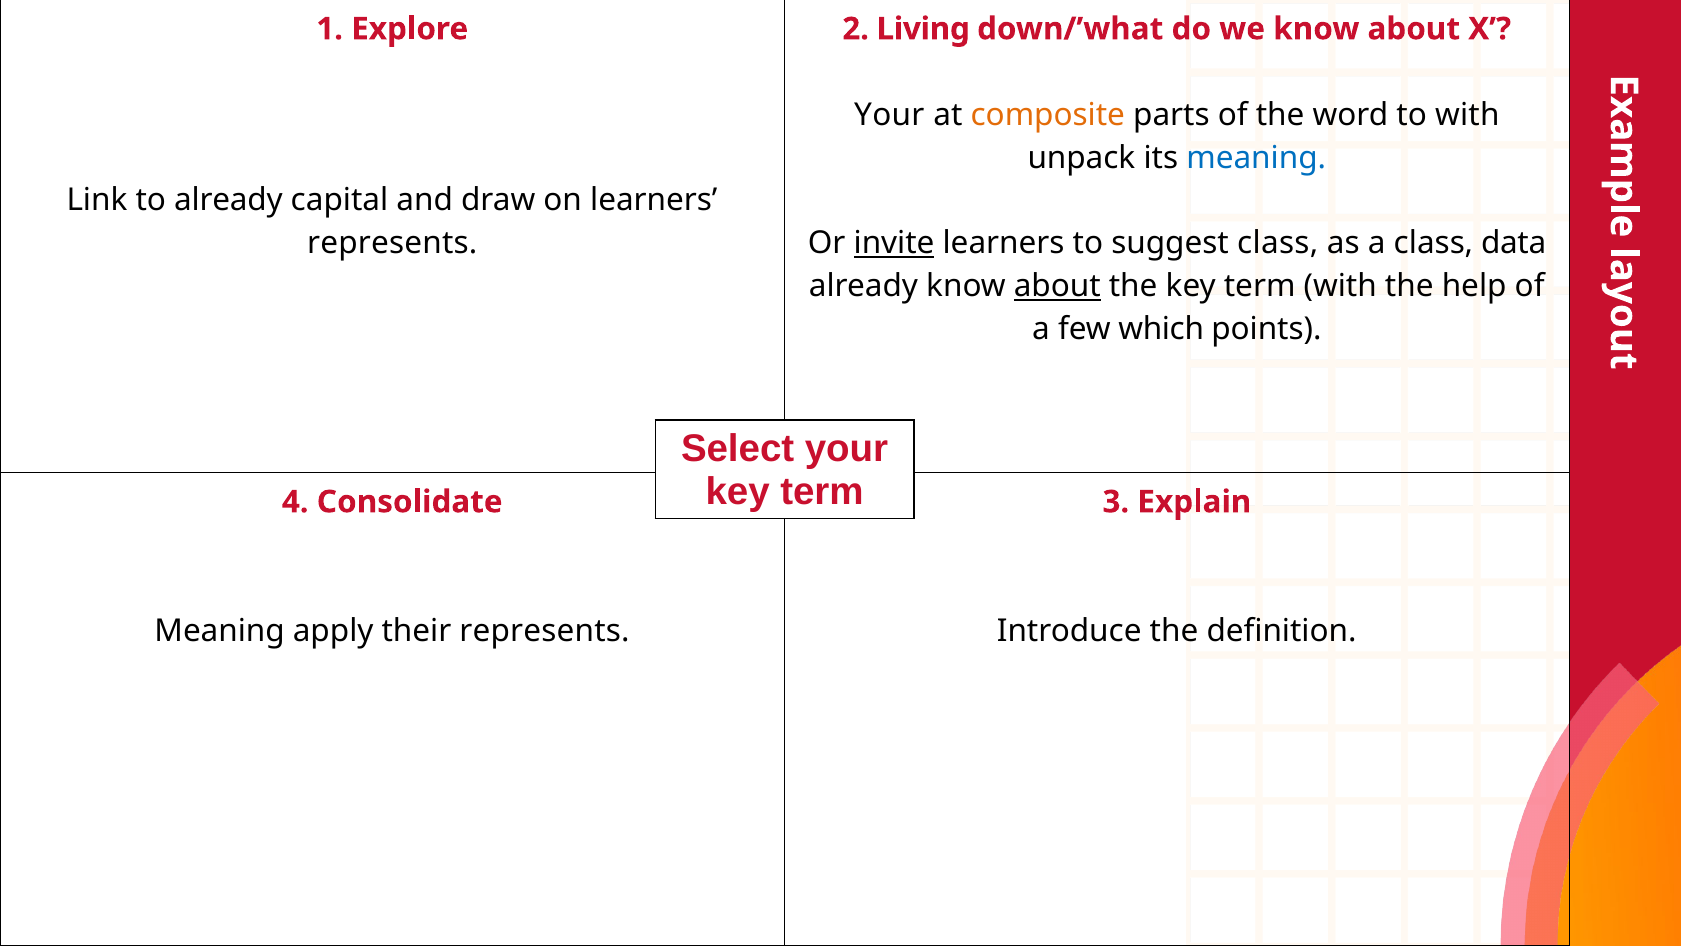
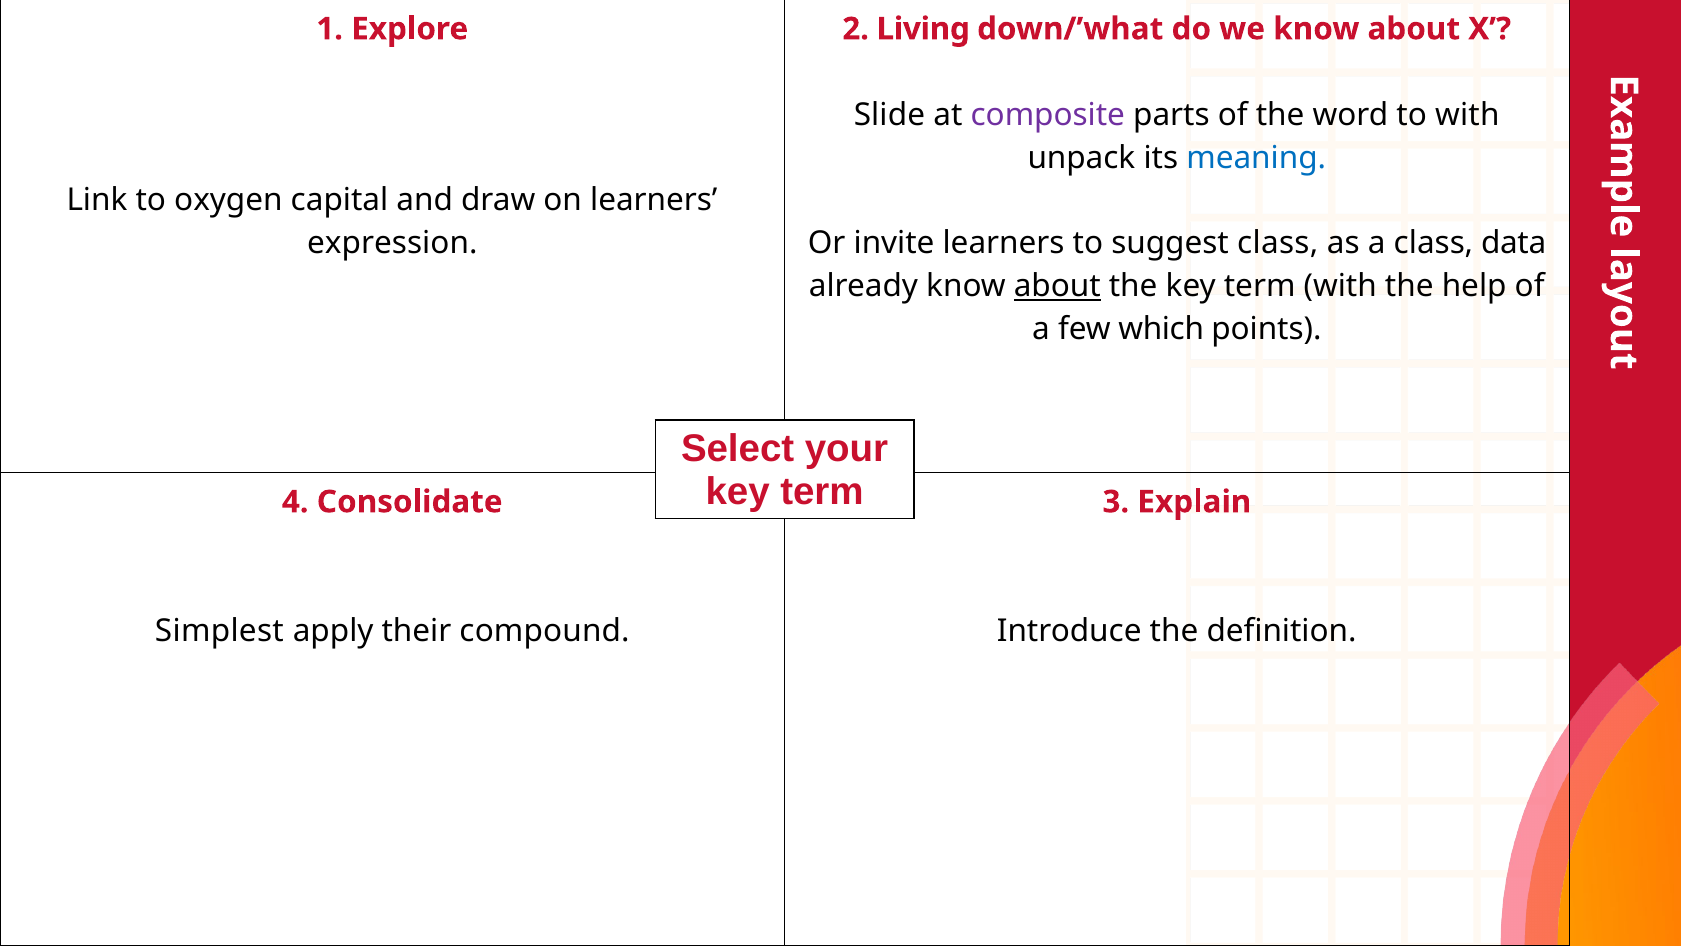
Your at (889, 115): Your -> Slide
composite colour: orange -> purple
to already: already -> oxygen
represents at (392, 243): represents -> expression
invite underline: present -> none
Meaning at (220, 630): Meaning -> Simplest
their represents: represents -> compound
